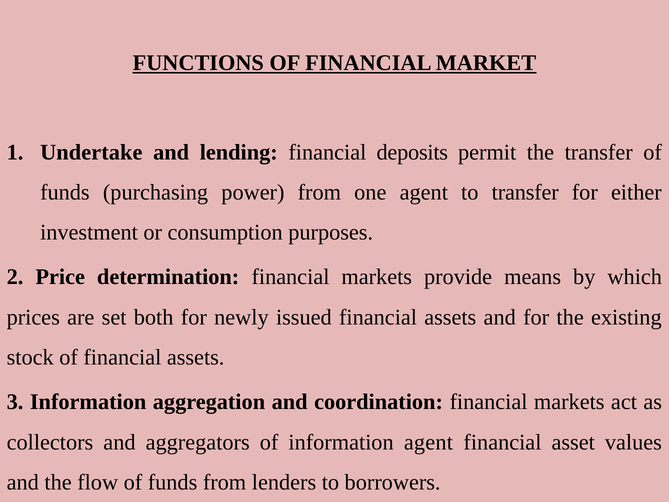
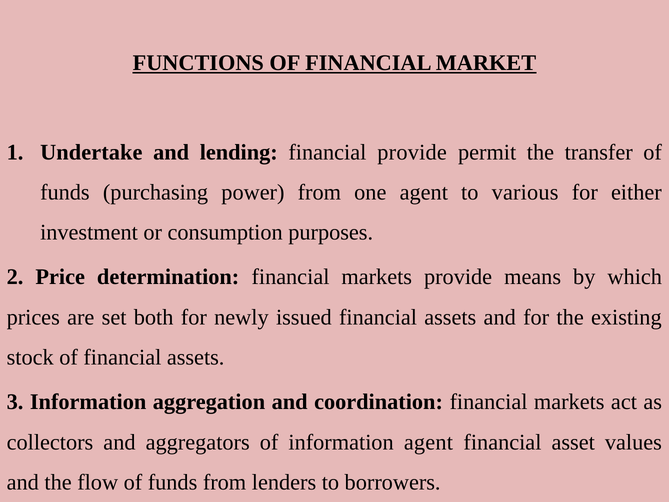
financial deposits: deposits -> provide
to transfer: transfer -> various
